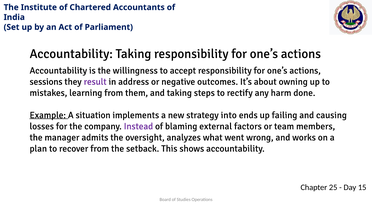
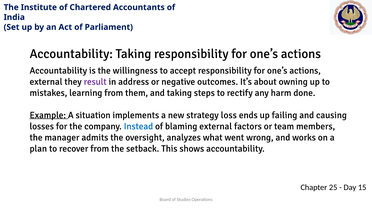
sessions at (46, 82): sessions -> external
into: into -> loss
Instead colour: purple -> blue
